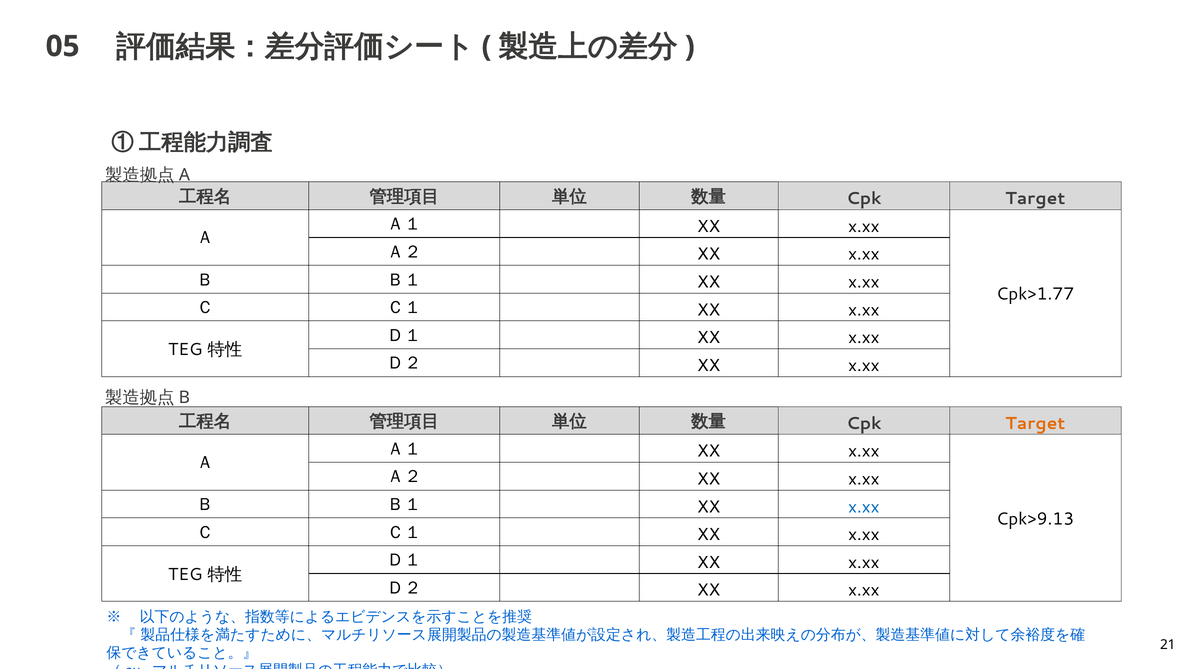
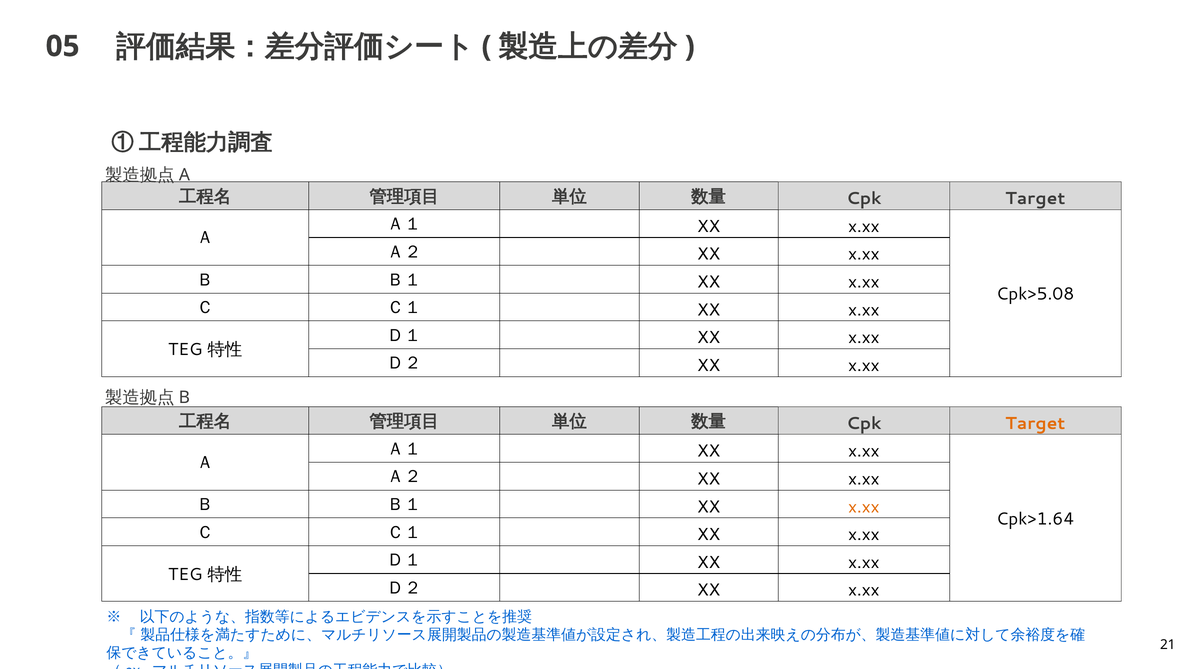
Cpk>1.77: Cpk>1.77 -> Cpk>5.08
x.xx at (864, 507) colour: blue -> orange
Cpk>9.13: Cpk>9.13 -> Cpk>1.64
